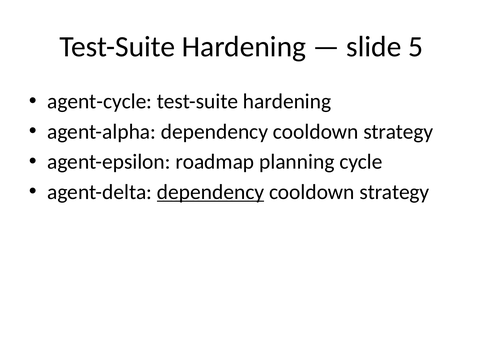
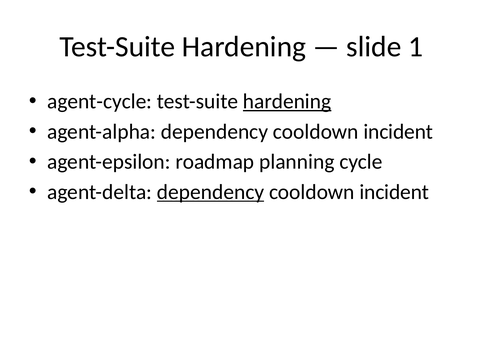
5: 5 -> 1
hardening at (287, 101) underline: none -> present
agent-alpha dependency cooldown strategy: strategy -> incident
strategy at (394, 192): strategy -> incident
